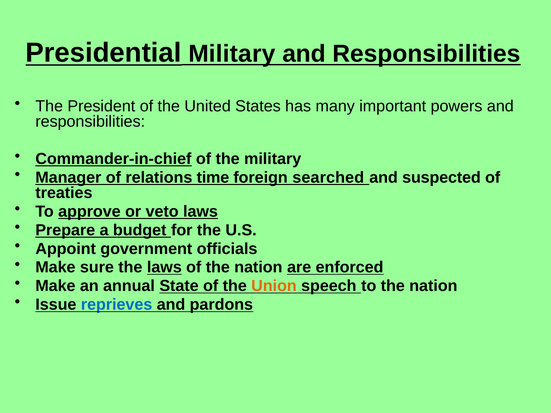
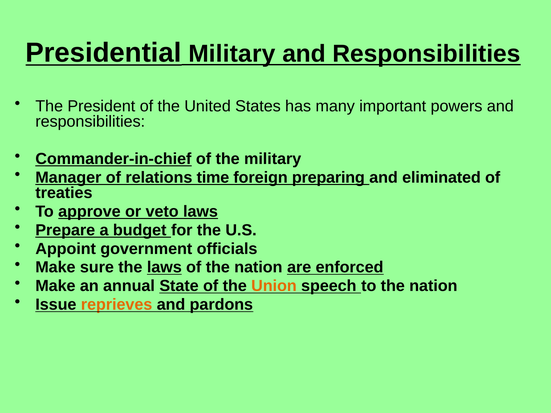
searched: searched -> preparing
suspected: suspected -> eliminated
reprieves colour: blue -> orange
